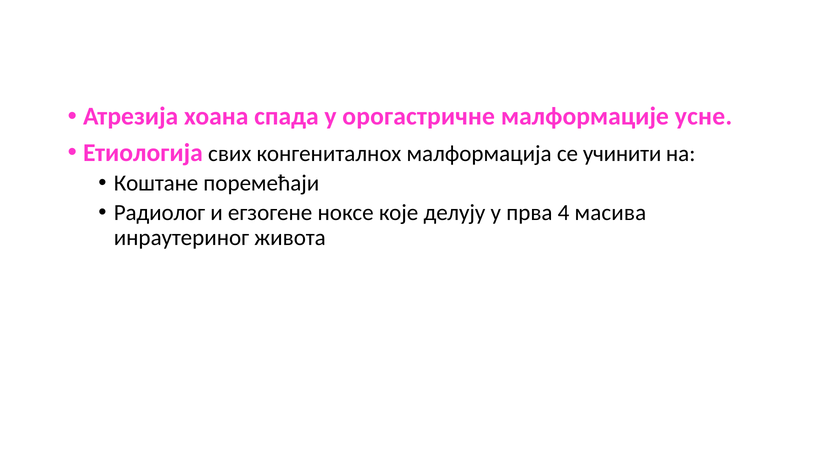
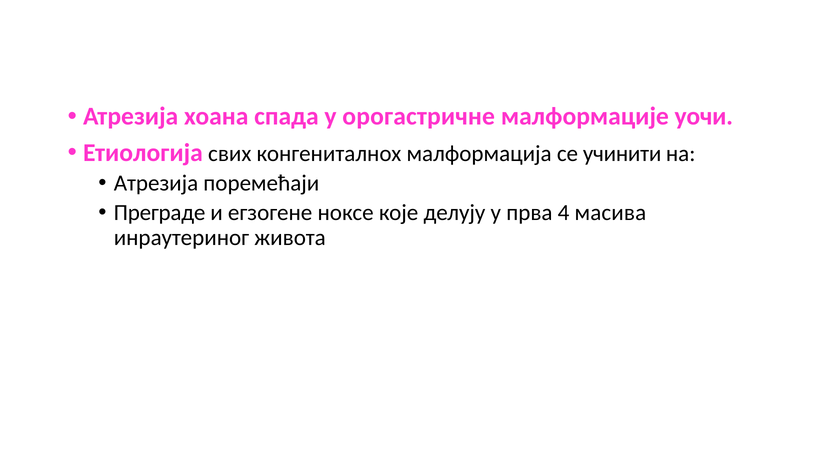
усне: усне -> уочи
Коштане at (156, 183): Коштане -> Атрезија
Радиолог: Радиолог -> Преграде
